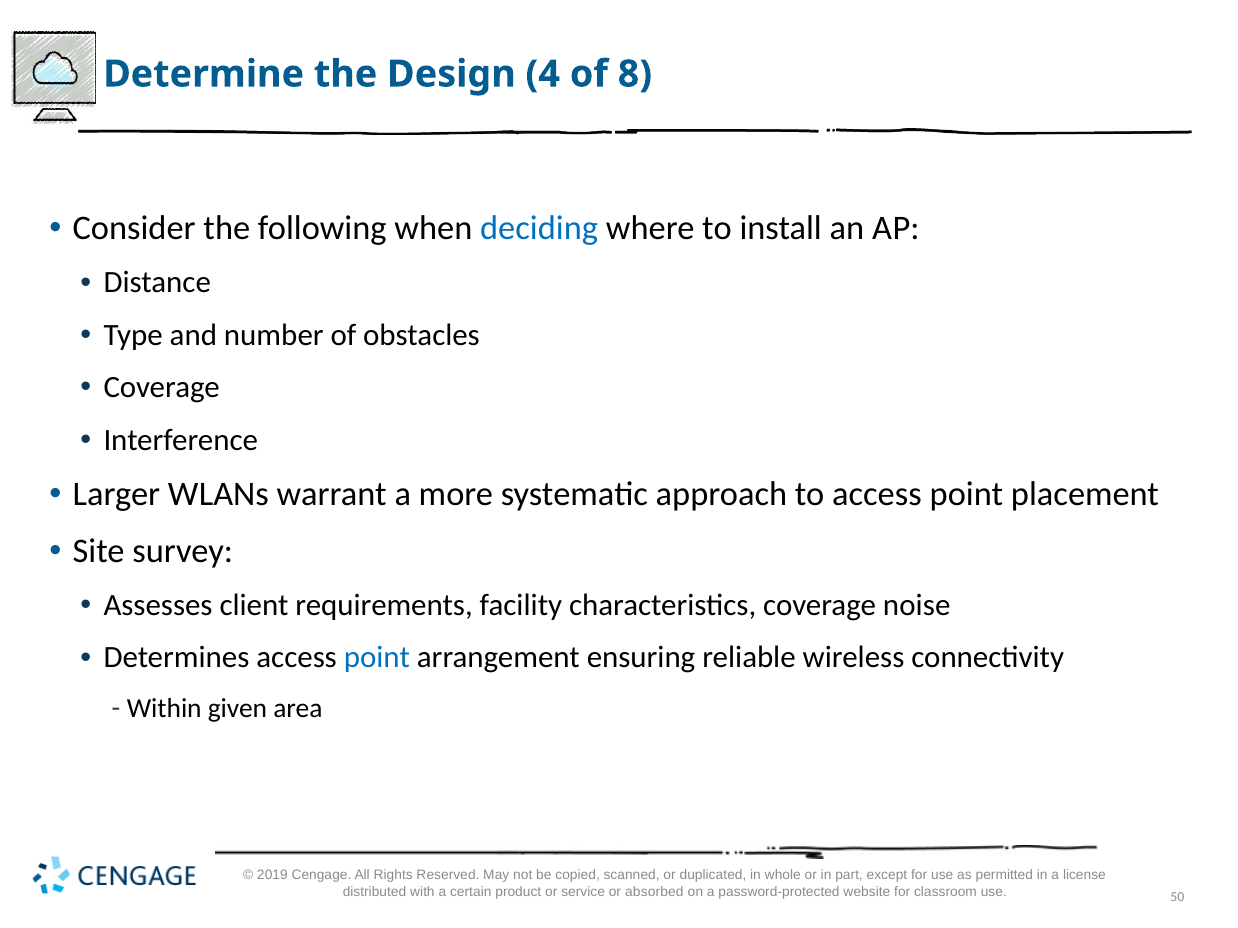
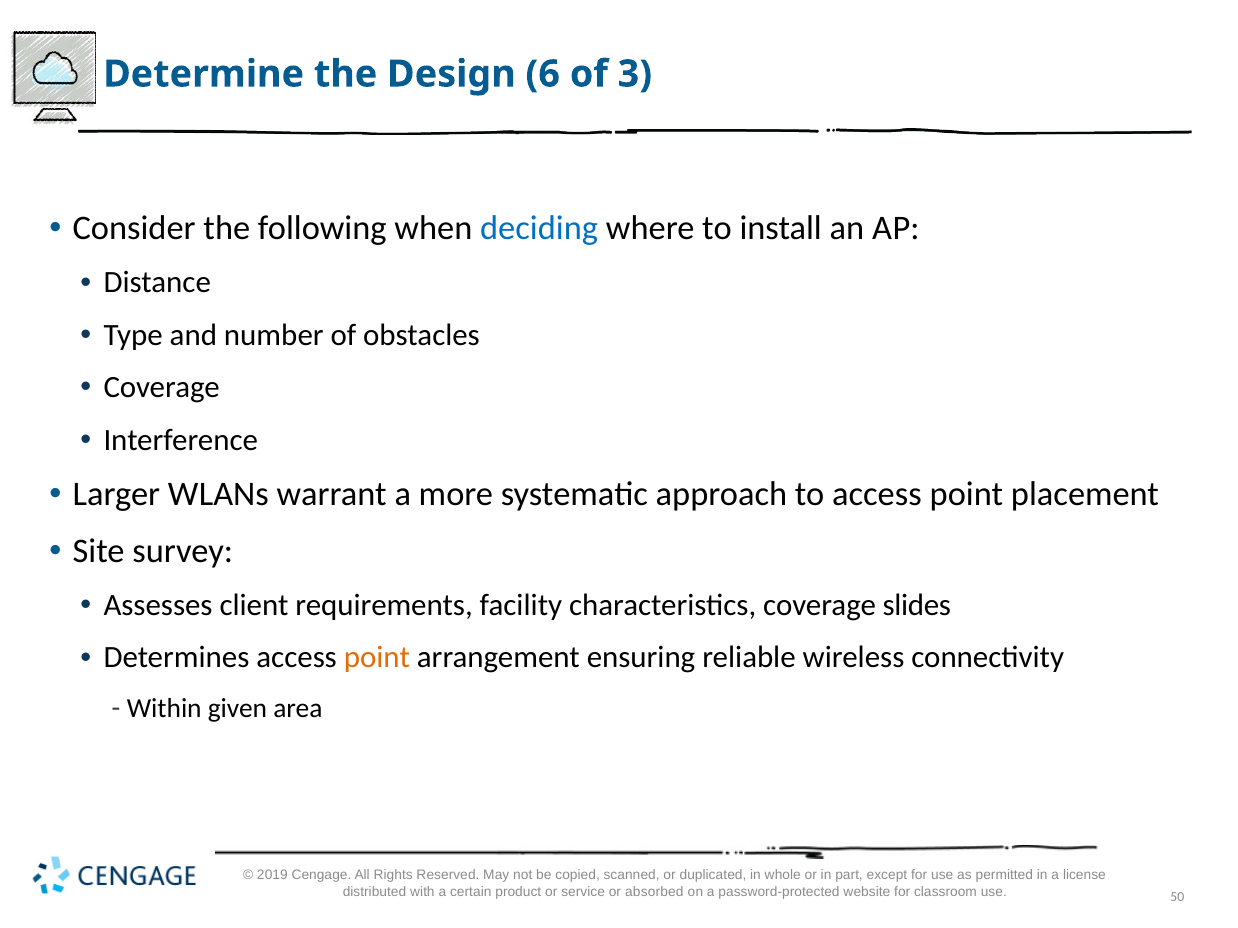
4: 4 -> 6
8: 8 -> 3
noise: noise -> slides
point at (377, 658) colour: blue -> orange
